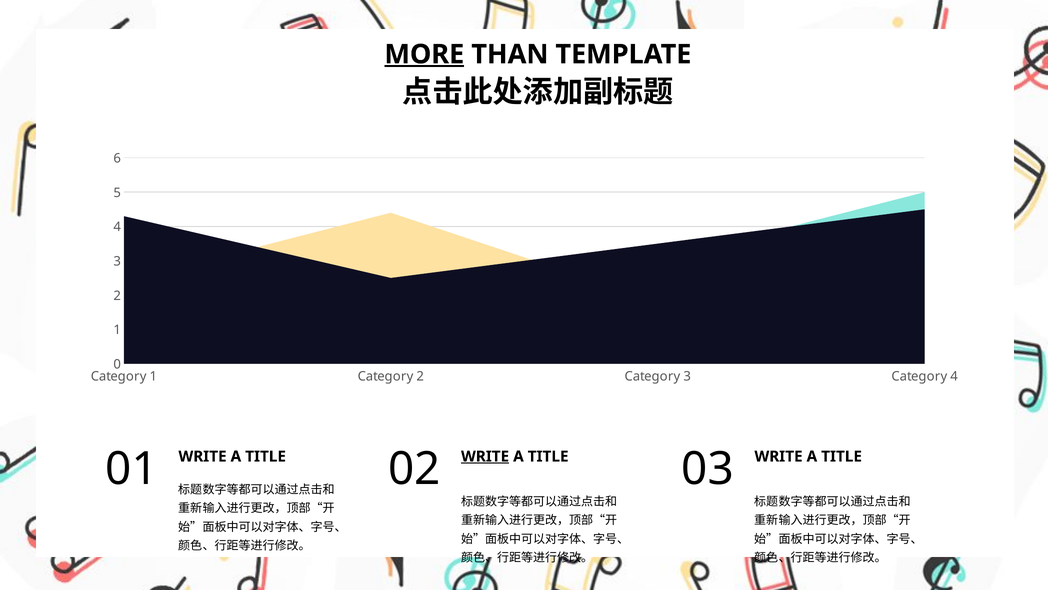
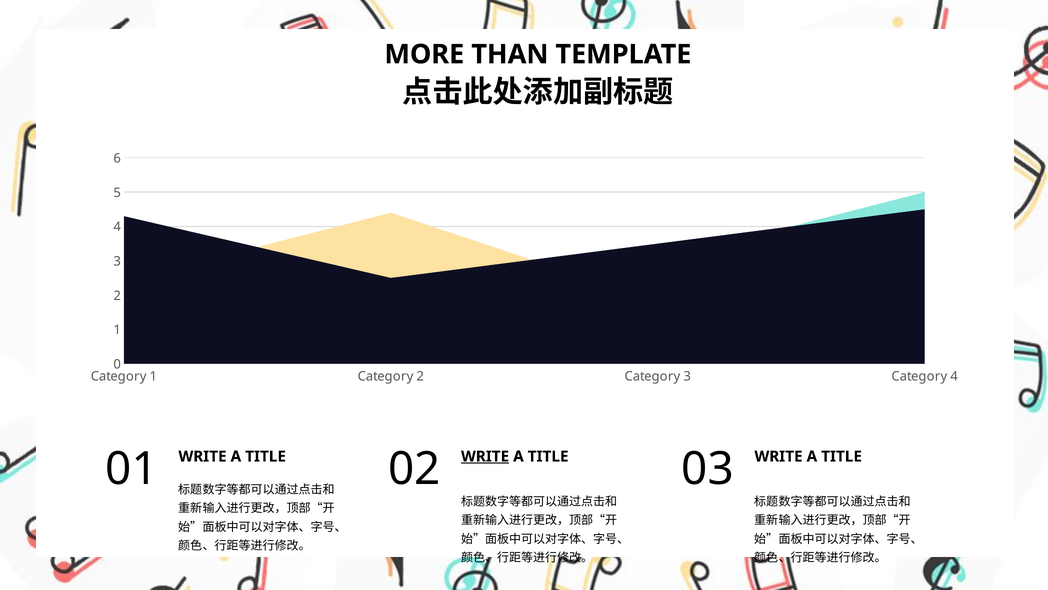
MORE underline: present -> none
